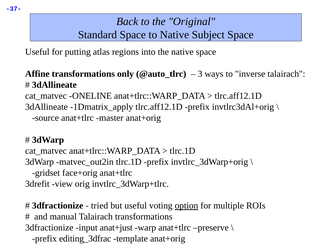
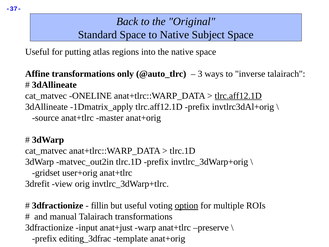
tlrc.aff12.1D at (238, 96) underline: none -> present
face+orig: face+orig -> user+orig
tried: tried -> fillin
